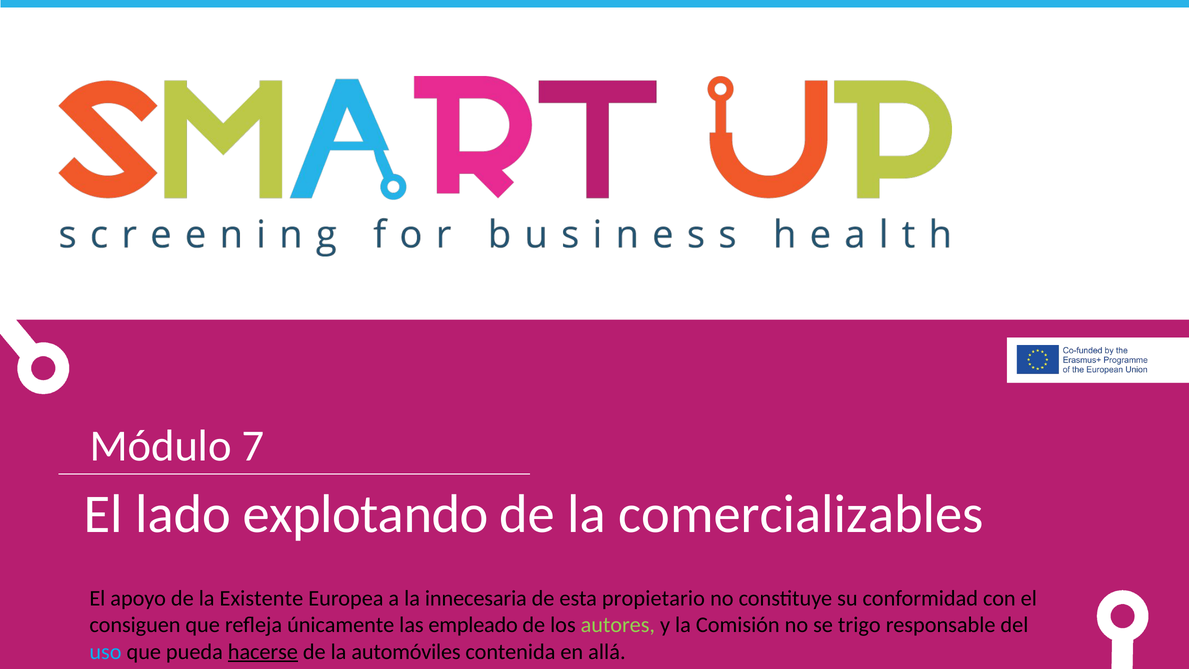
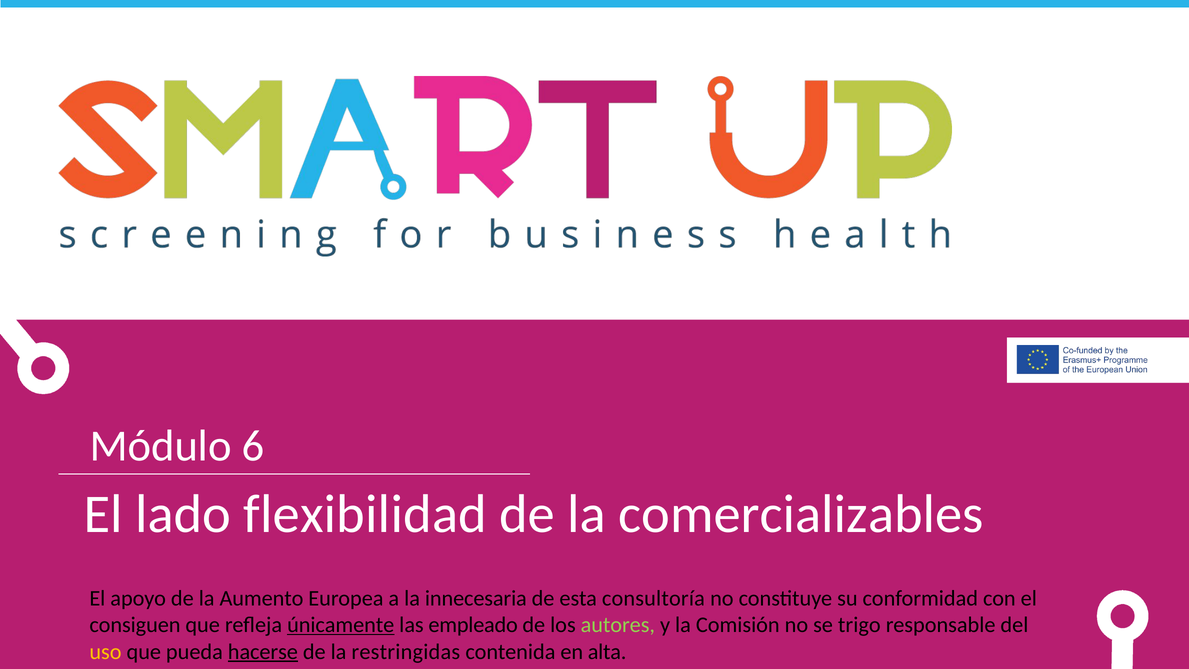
7: 7 -> 6
explotando: explotando -> flexibilidad
Existente: Existente -> Aumento
propietario: propietario -> consultoría
únicamente underline: none -> present
uso colour: light blue -> yellow
automóviles: automóviles -> restringidas
allá: allá -> alta
